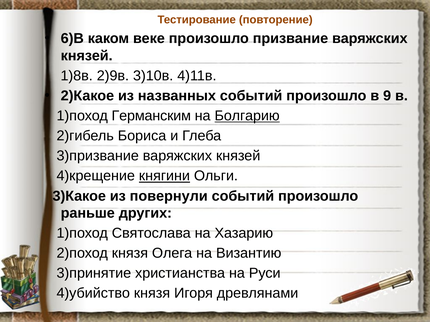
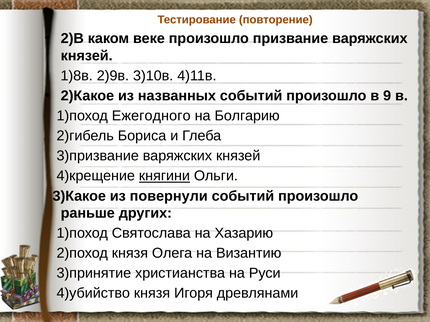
6)В: 6)В -> 2)В
Германским: Германским -> Ежегодного
Болгарию underline: present -> none
